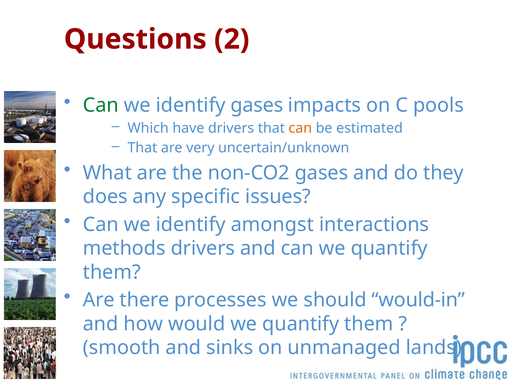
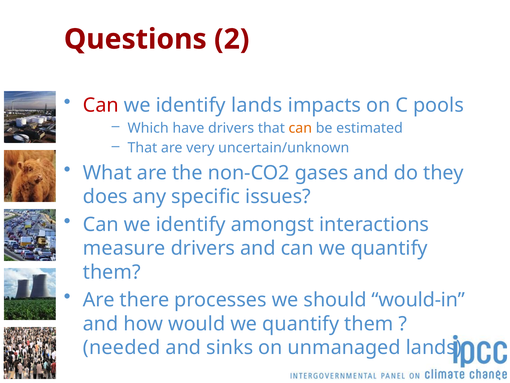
Can at (101, 105) colour: green -> red
identify gases: gases -> lands
methods: methods -> measure
smooth: smooth -> needed
